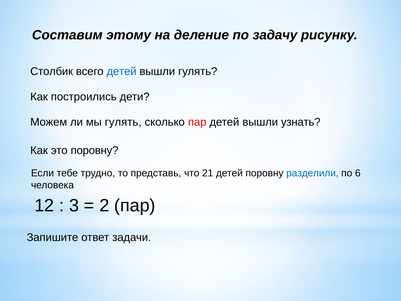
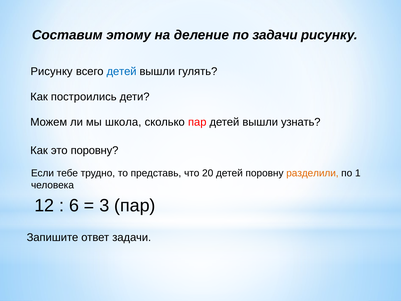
по задачу: задачу -> задачи
Столбик at (52, 71): Столбик -> Рисунку
мы гулять: гулять -> школа
21: 21 -> 20
разделили colour: blue -> orange
6: 6 -> 1
3: 3 -> 6
2: 2 -> 3
